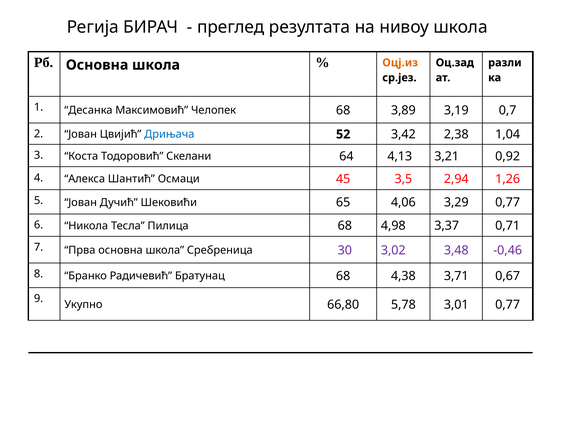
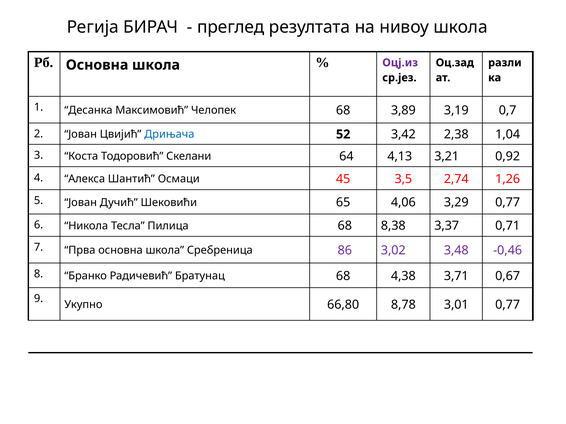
Оцј.из colour: orange -> purple
2,94: 2,94 -> 2,74
4,98: 4,98 -> 8,38
30: 30 -> 86
5,78: 5,78 -> 8,78
